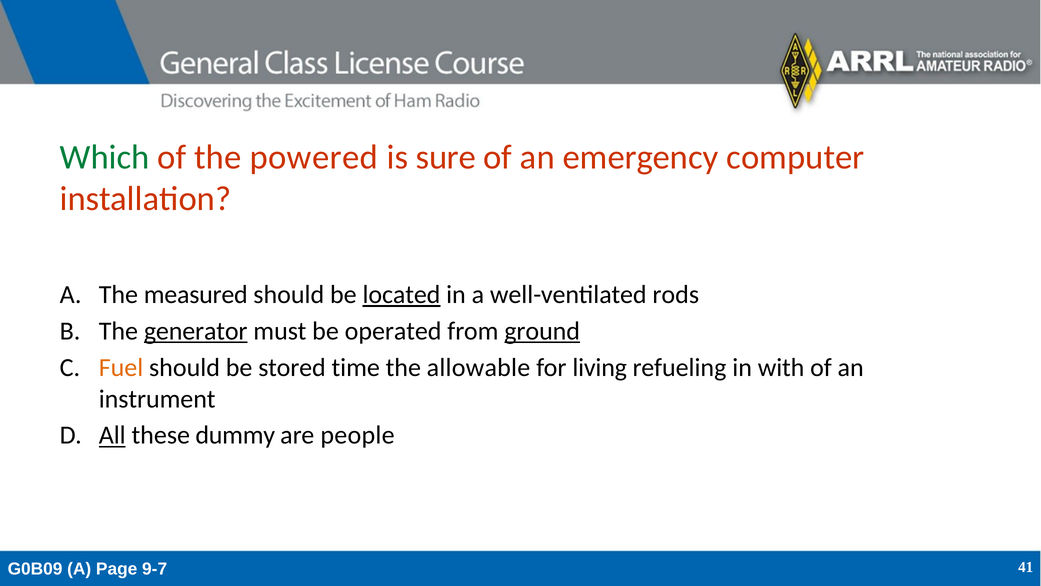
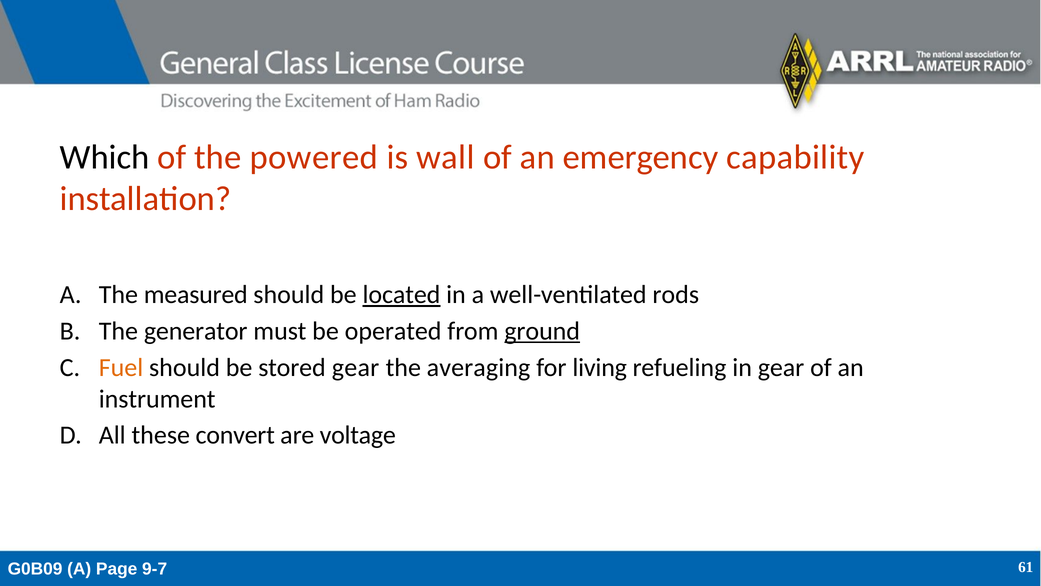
Which colour: green -> black
sure: sure -> wall
computer: computer -> capability
generator underline: present -> none
stored time: time -> gear
allowable: allowable -> averaging
in with: with -> gear
All underline: present -> none
dummy: dummy -> convert
people: people -> voltage
41: 41 -> 61
